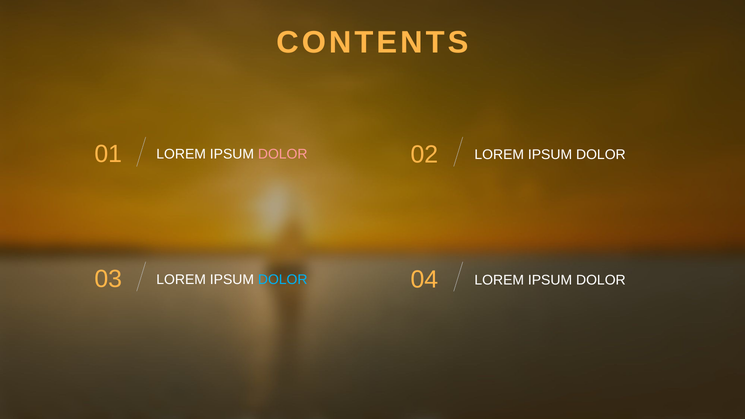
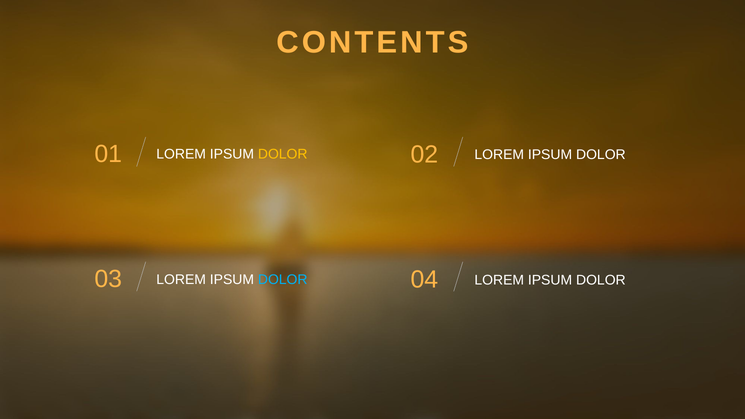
DOLOR at (283, 154) colour: pink -> yellow
